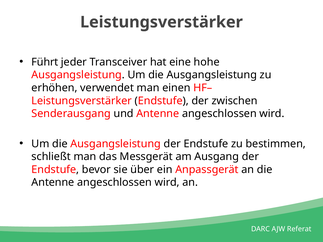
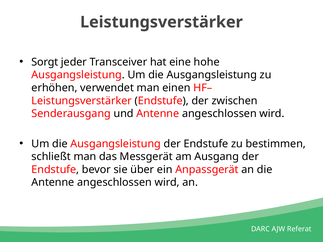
Führt: Führt -> Sorgt
